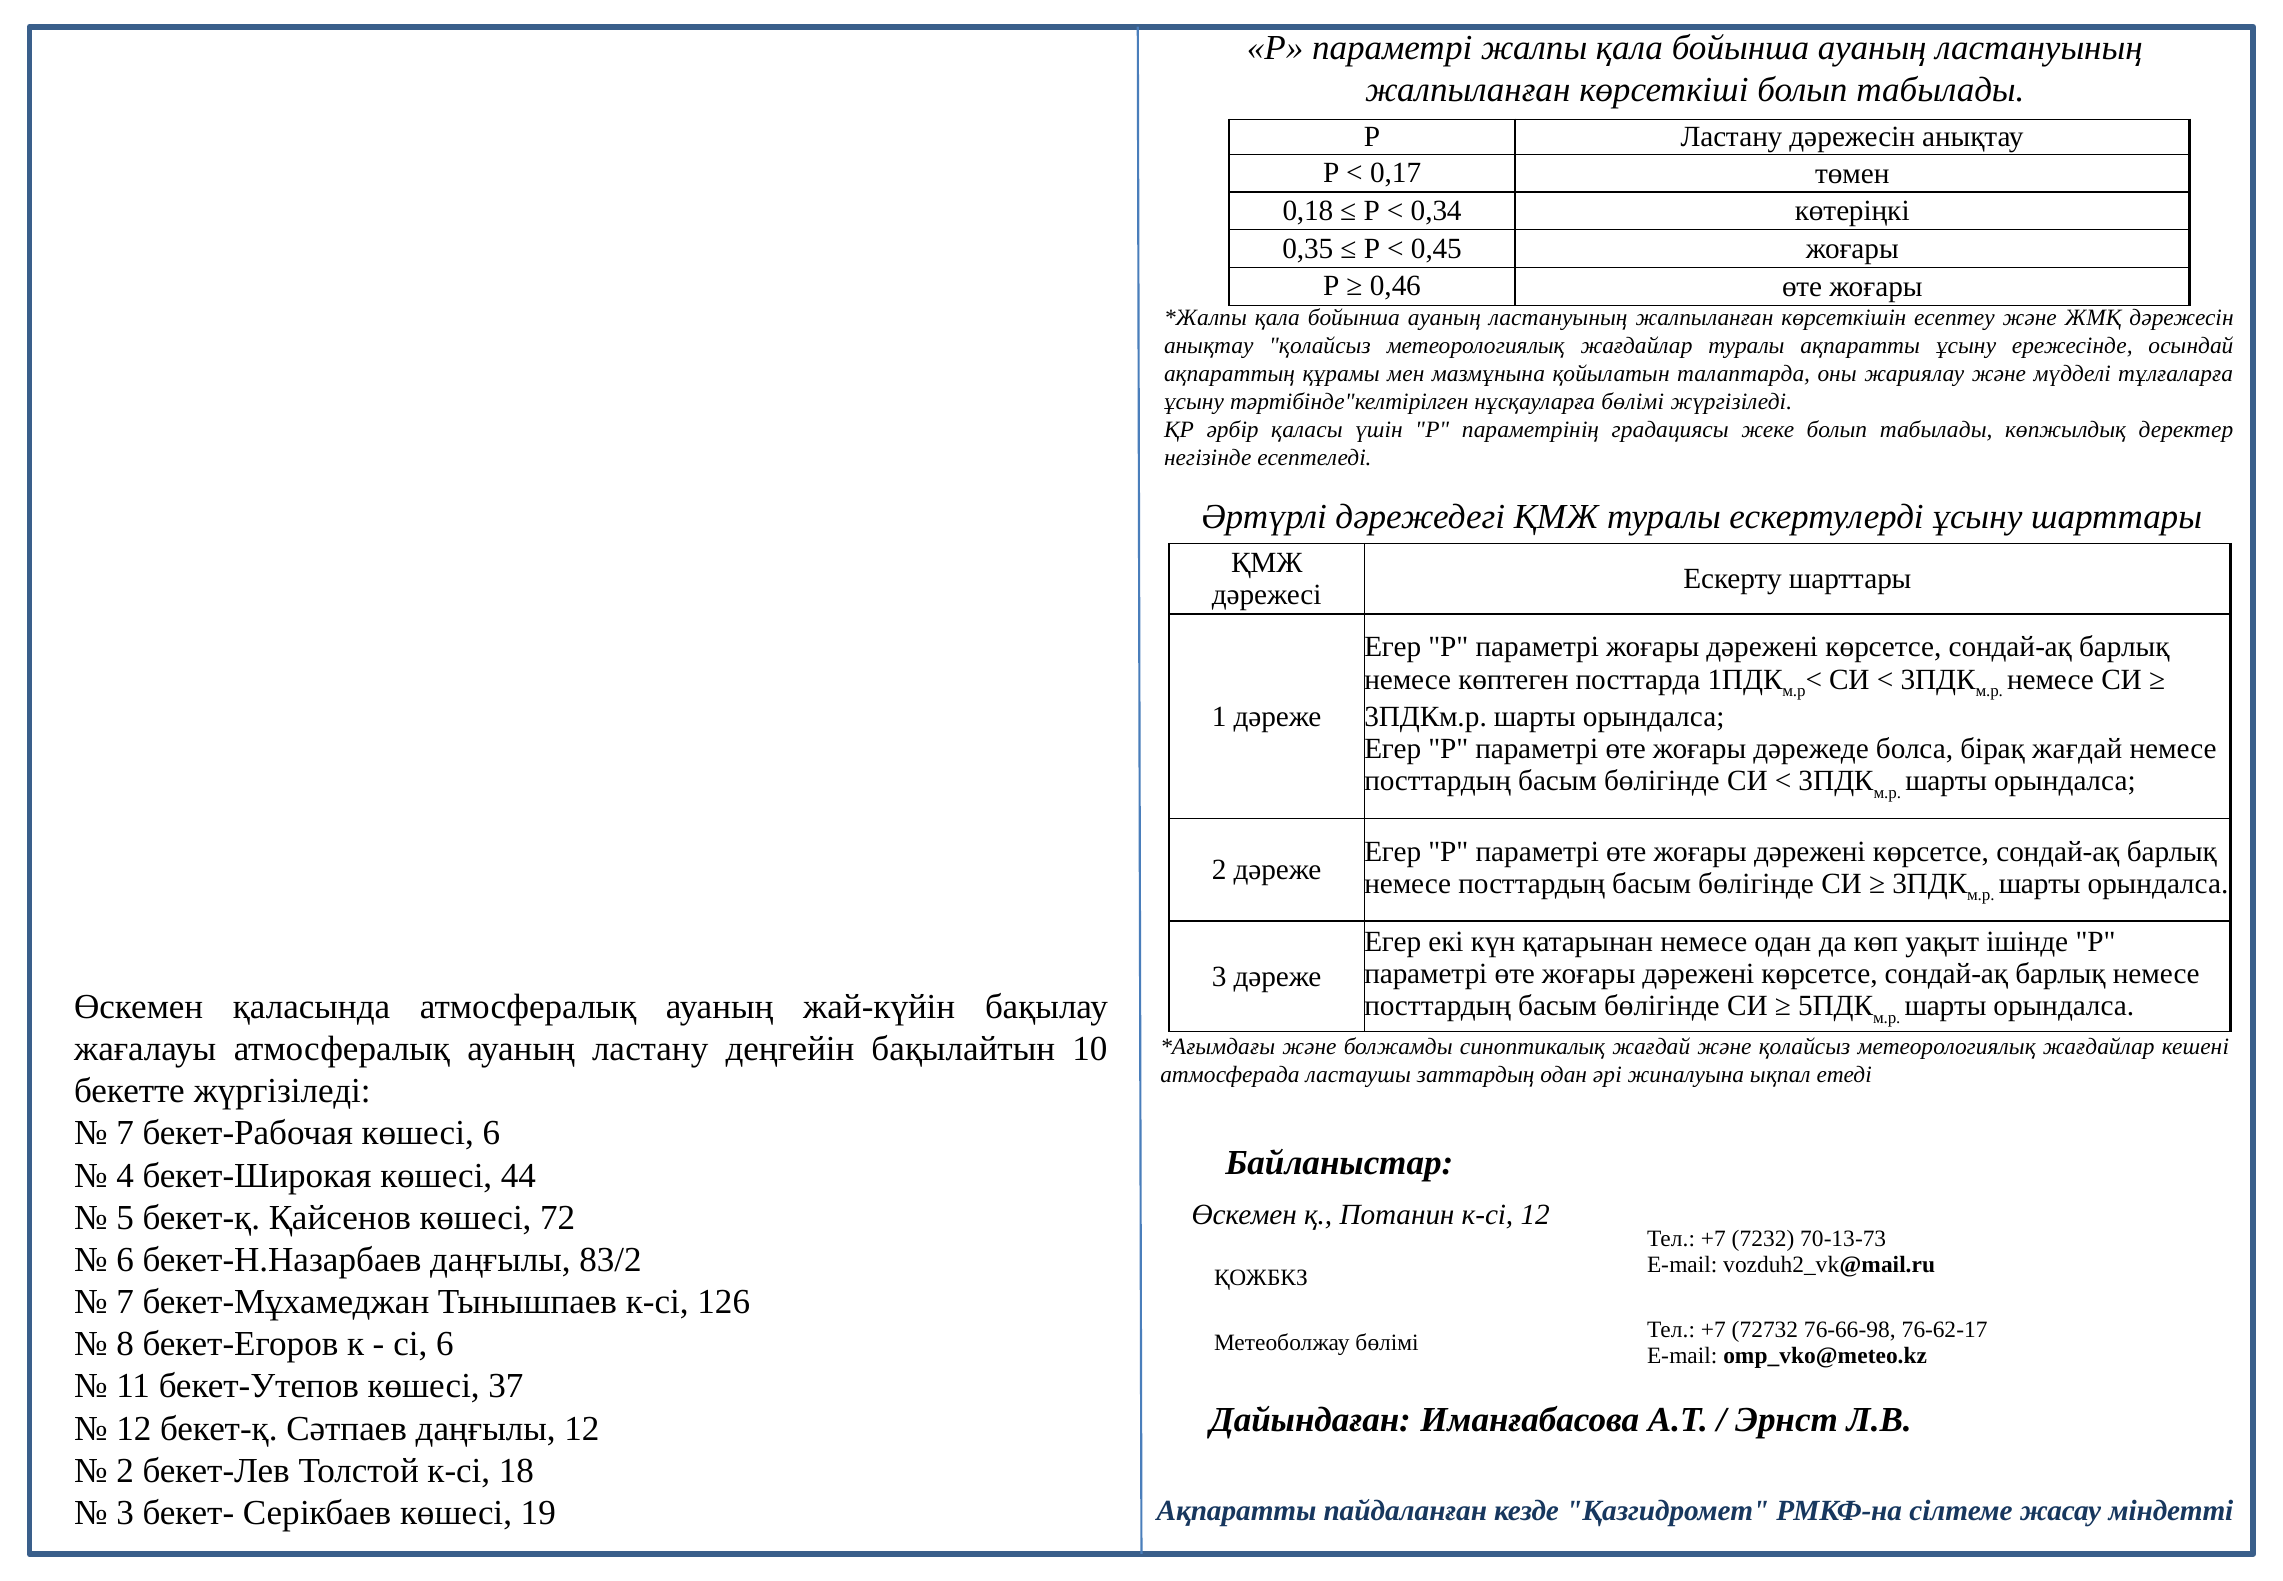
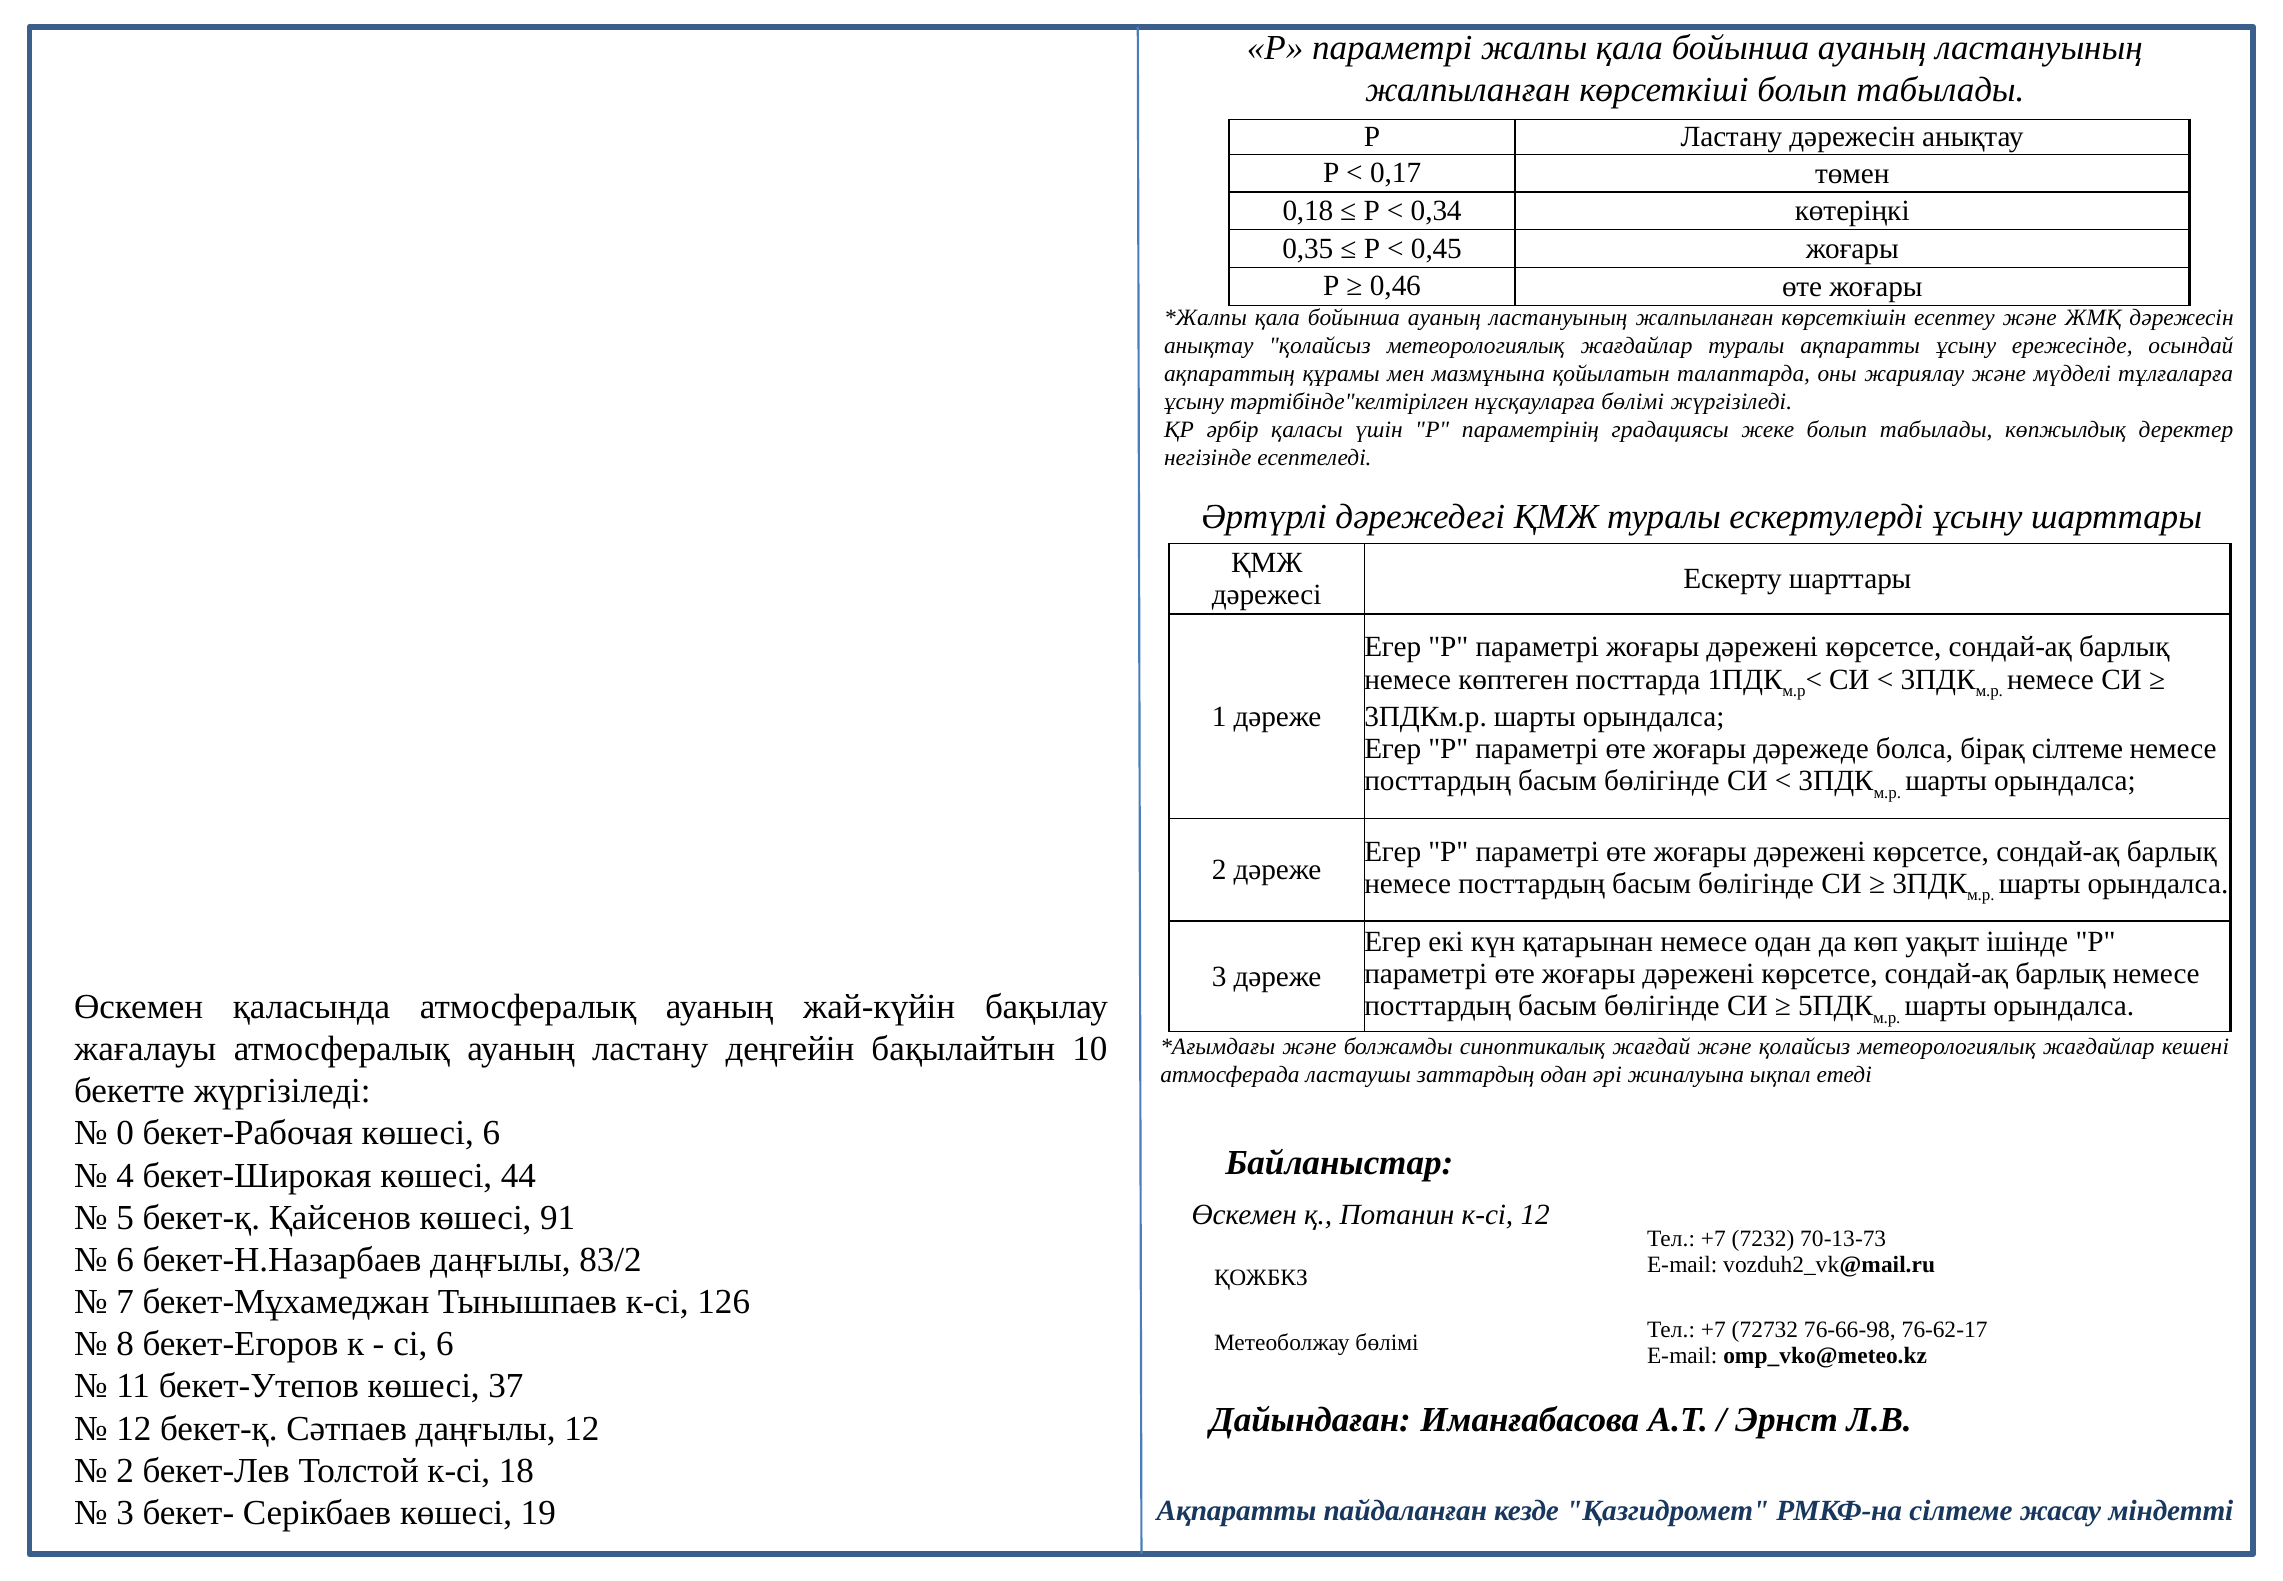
бірақ жағдай: жағдай -> сілтеме
7 at (125, 1133): 7 -> 0
72: 72 -> 91
